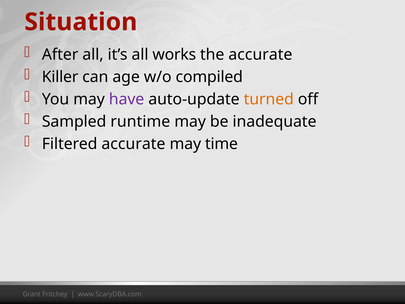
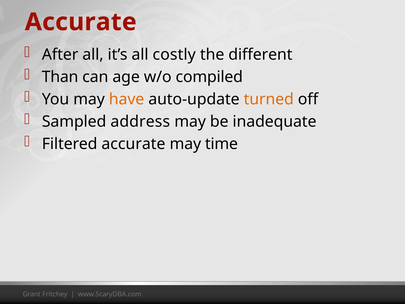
Situation at (81, 22): Situation -> Accurate
works: works -> costly
the accurate: accurate -> different
Killer: Killer -> Than
have colour: purple -> orange
runtime: runtime -> address
